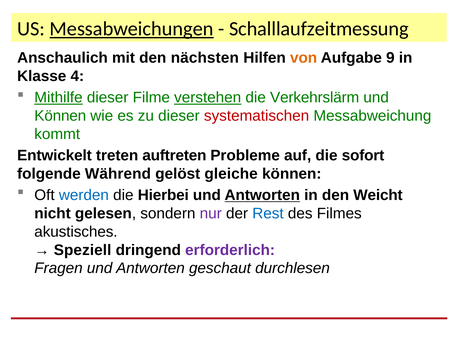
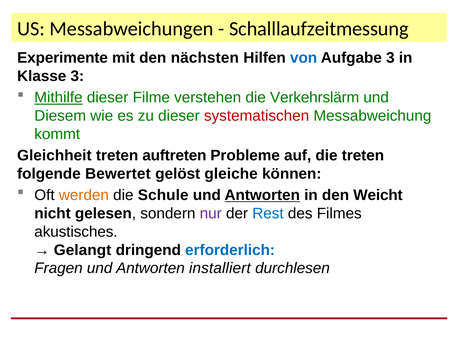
Messabweichungen underline: present -> none
Anschaulich: Anschaulich -> Experimente
von colour: orange -> blue
Aufgabe 9: 9 -> 3
Klasse 4: 4 -> 3
verstehen underline: present -> none
Können at (60, 116): Können -> Diesem
Entwickelt: Entwickelt -> Gleichheit
die sofort: sofort -> treten
Während: Während -> Bewertet
werden colour: blue -> orange
Hierbei: Hierbei -> Schule
Speziell: Speziell -> Gelangt
erforderlich colour: purple -> blue
geschaut: geschaut -> installiert
